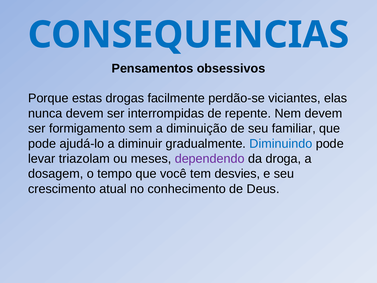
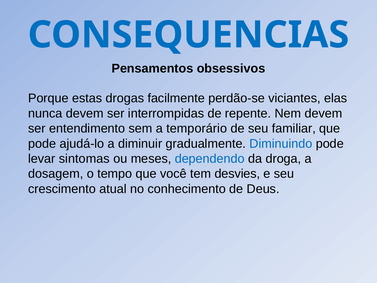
formigamento: formigamento -> entendimento
diminuição: diminuição -> temporário
triazolam: triazolam -> sintomas
dependendo colour: purple -> blue
